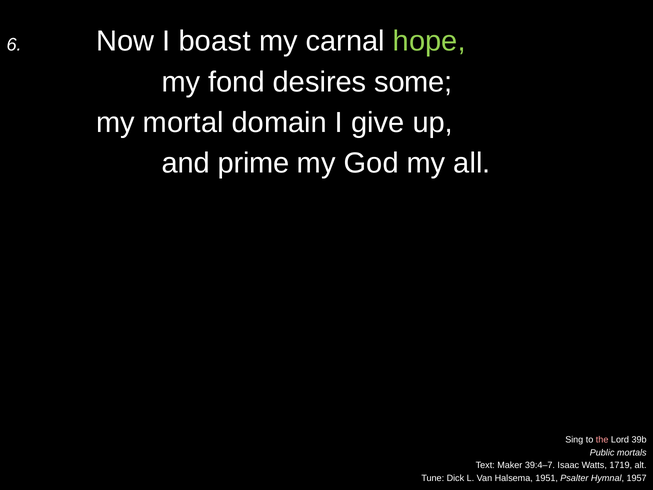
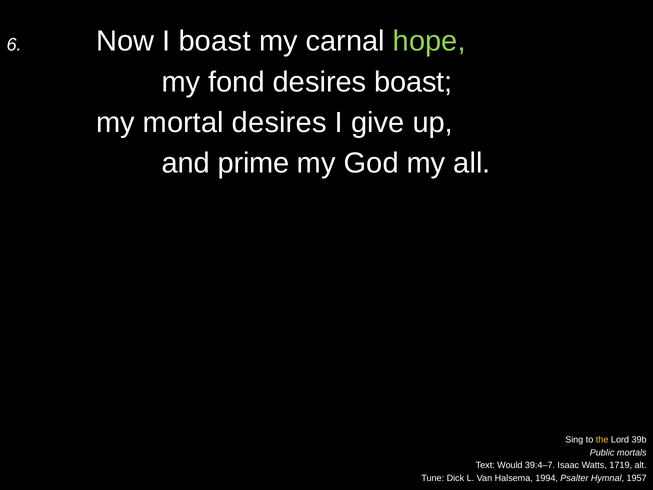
desires some: some -> boast
mortal domain: domain -> desires
the colour: pink -> yellow
Maker: Maker -> Would
1951: 1951 -> 1994
